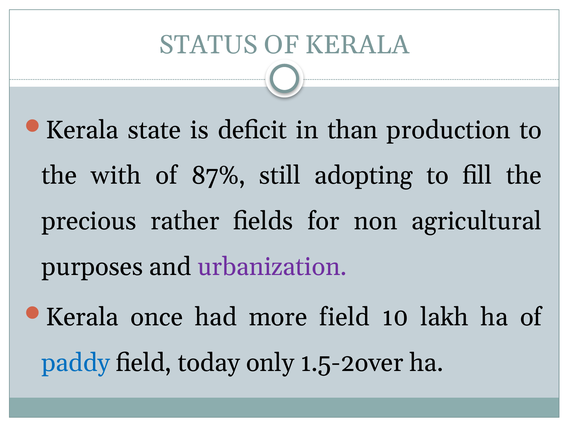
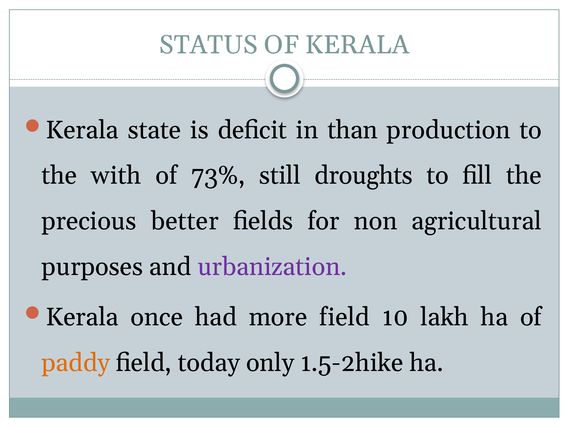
87%: 87% -> 73%
adopting: adopting -> droughts
rather: rather -> better
paddy colour: blue -> orange
1.5-2over: 1.5-2over -> 1.5-2hike
